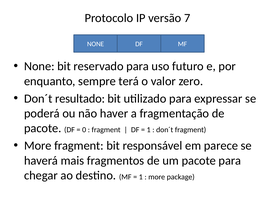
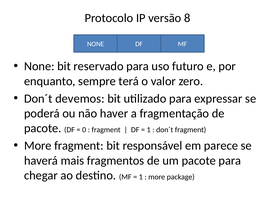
7: 7 -> 8
resultado: resultado -> devemos
